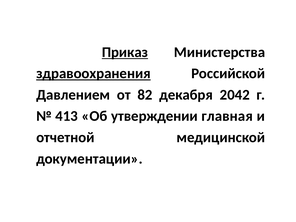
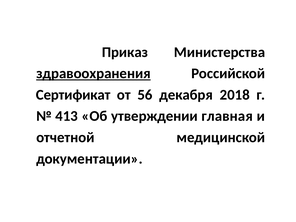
Приказ underline: present -> none
Давлением: Давлением -> Сертификат
82: 82 -> 56
2042: 2042 -> 2018
